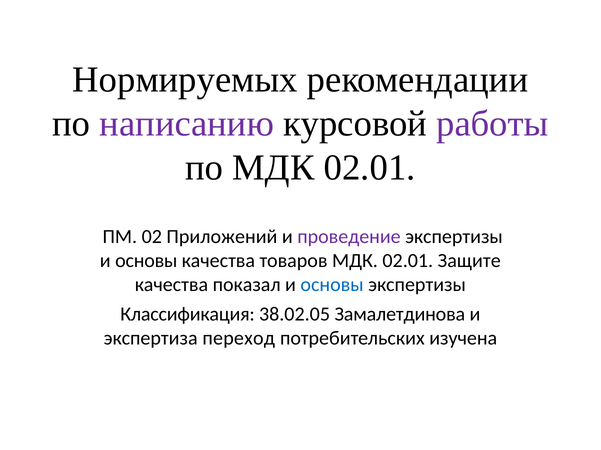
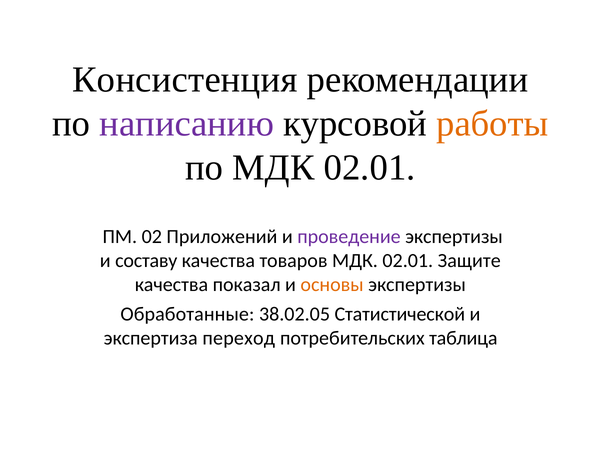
Нормируемых: Нормируемых -> Консистенция
работы colour: purple -> orange
основы at (146, 261): основы -> составу
основы at (332, 285) colour: blue -> orange
Классификация: Классификация -> Обработанные
Замалетдинова: Замалетдинова -> Статистической
изучена: изучена -> таблица
